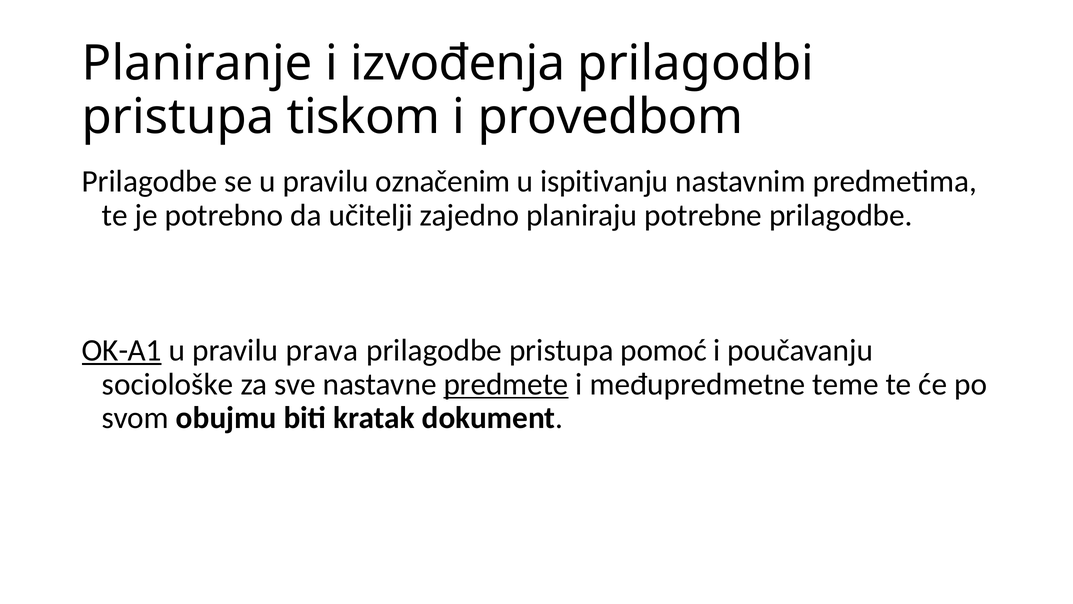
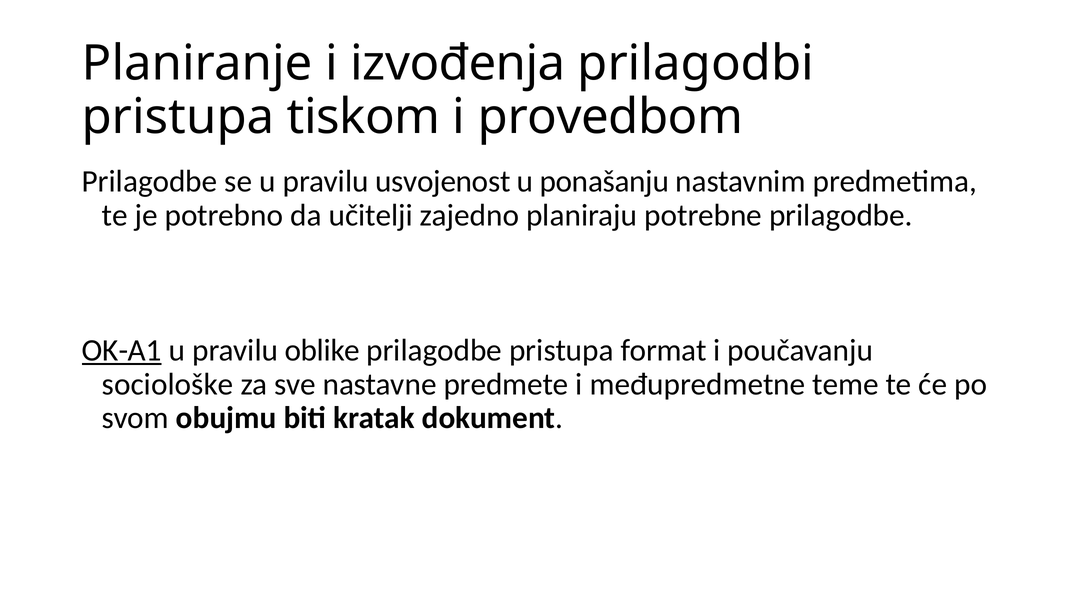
označenim: označenim -> usvojenost
ispitivanju: ispitivanju -> ponašanju
prava: prava -> oblike
pomoć: pomoć -> format
predmete underline: present -> none
